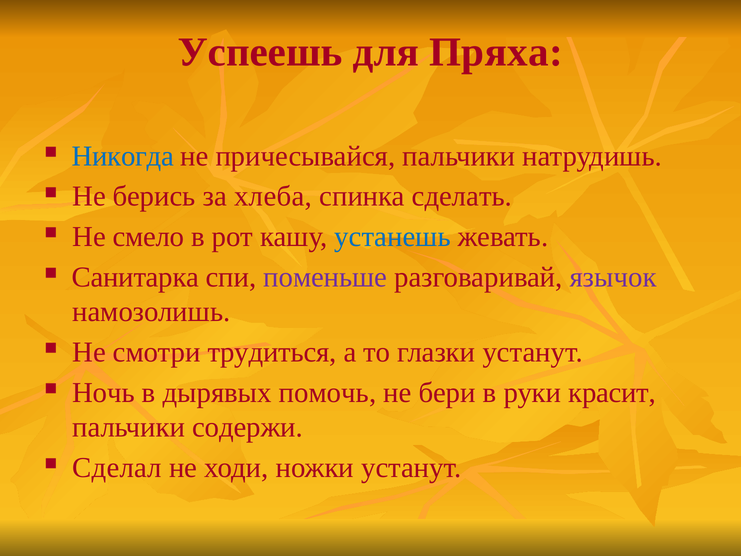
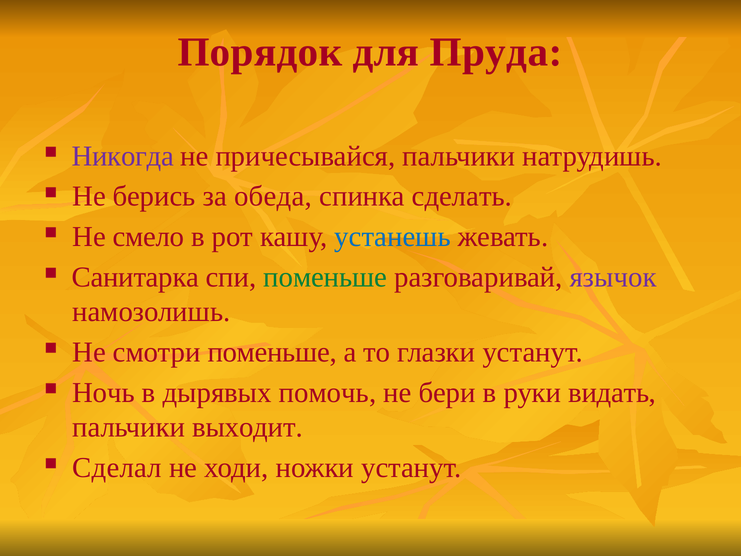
Успеешь: Успеешь -> Порядок
Пряха: Пряха -> Пруда
Никогда colour: blue -> purple
хлеба: хлеба -> обеда
поменьше at (325, 277) colour: purple -> green
смотри трудиться: трудиться -> поменьше
красит: красит -> видать
содержи: содержи -> выходит
